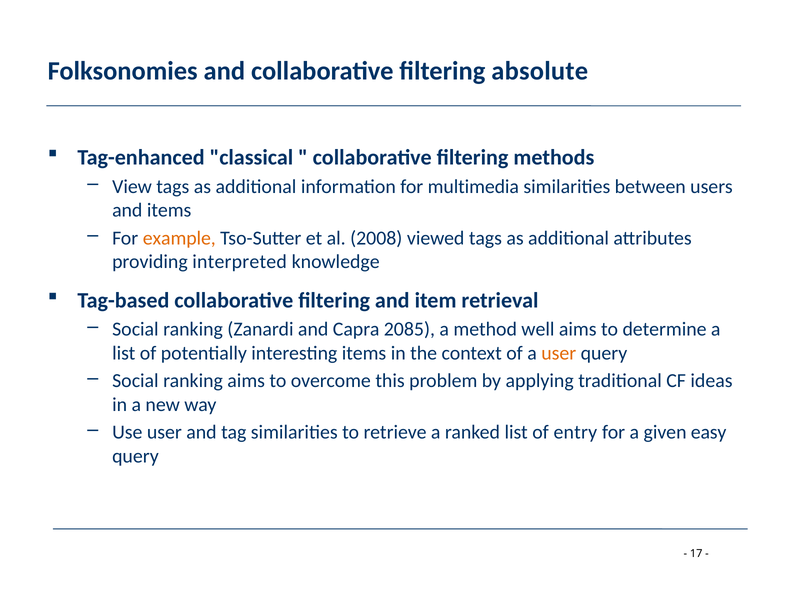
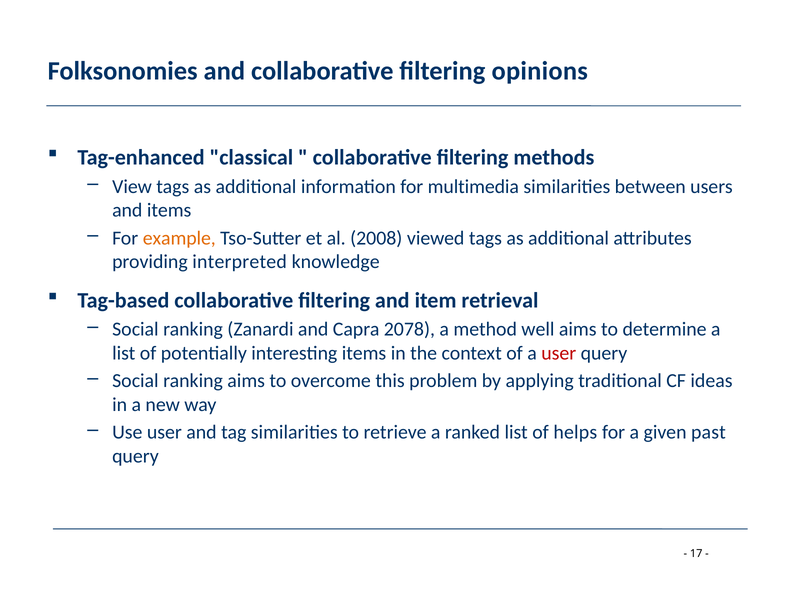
absolute: absolute -> opinions
2085: 2085 -> 2078
user at (559, 353) colour: orange -> red
entry: entry -> helps
easy: easy -> past
